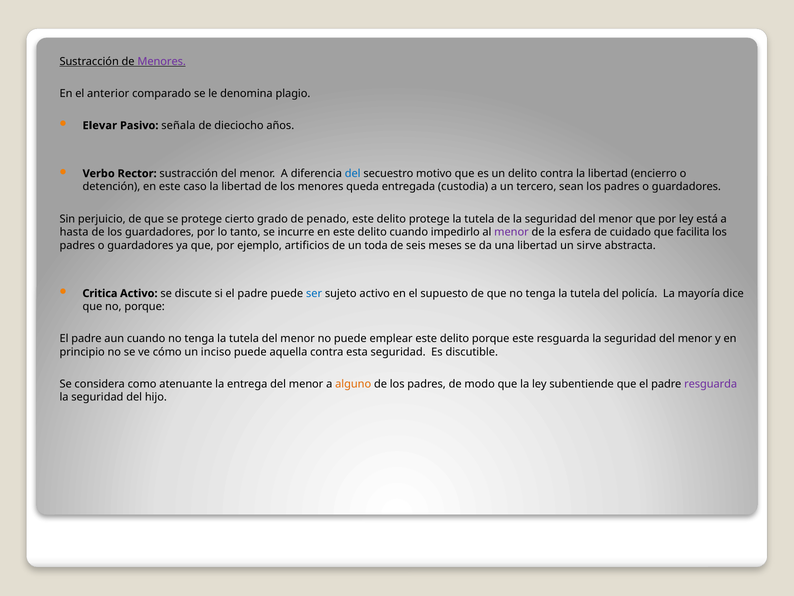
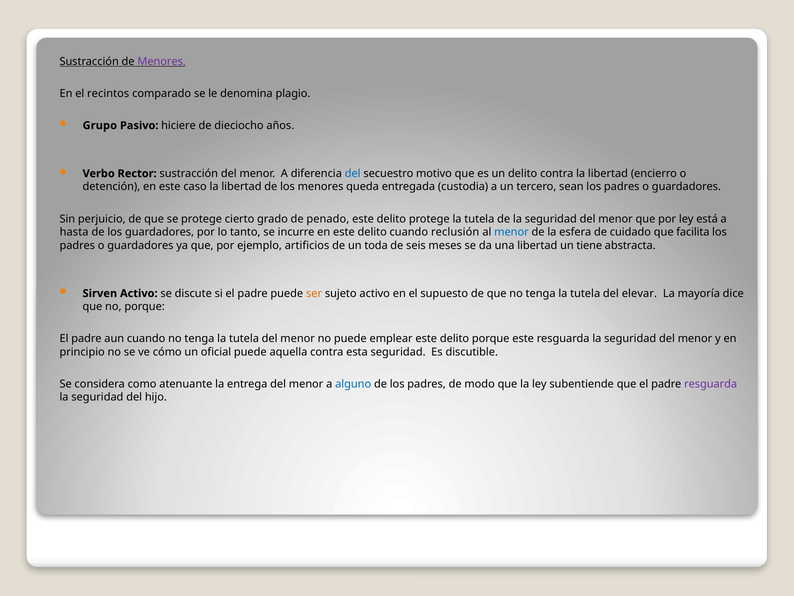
anterior: anterior -> recintos
Elevar: Elevar -> Grupo
señala: señala -> hiciere
impedirlo: impedirlo -> reclusión
menor at (511, 232) colour: purple -> blue
sirve: sirve -> tiene
Critica: Critica -> Sirven
ser colour: blue -> orange
policía: policía -> elevar
inciso: inciso -> oficial
alguno colour: orange -> blue
